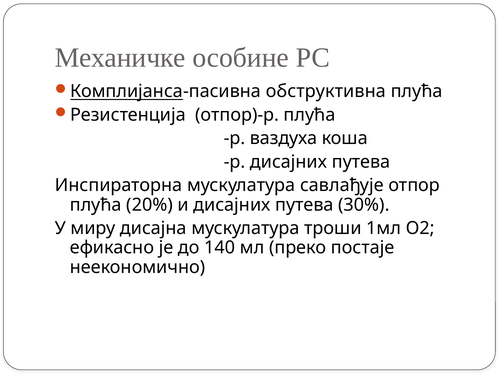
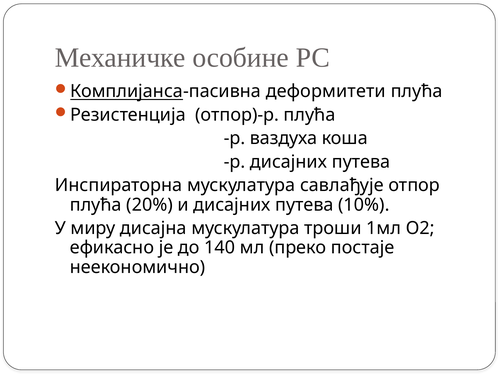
обструктивна: обструктивна -> деформитети
30%: 30% -> 10%
